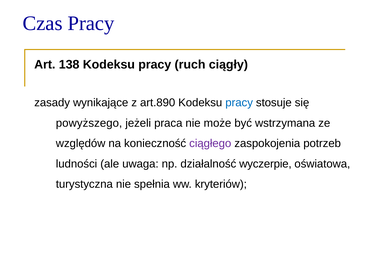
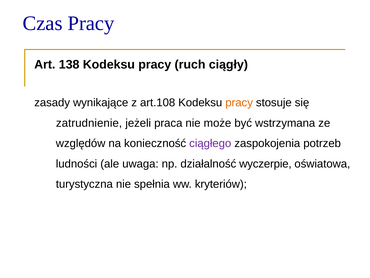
art.890: art.890 -> art.108
pracy at (239, 103) colour: blue -> orange
powyższego: powyższego -> zatrudnienie
